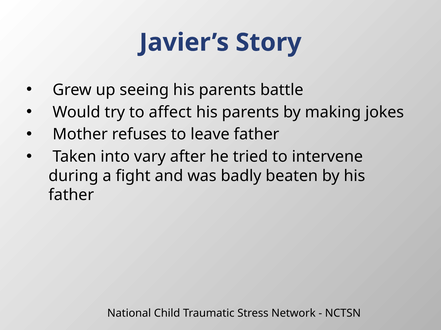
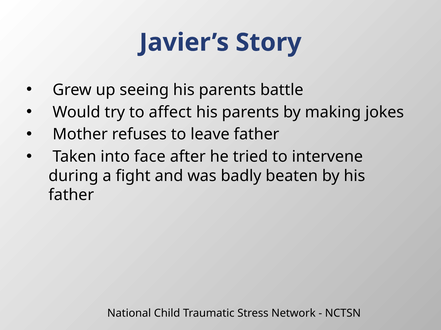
vary: vary -> face
